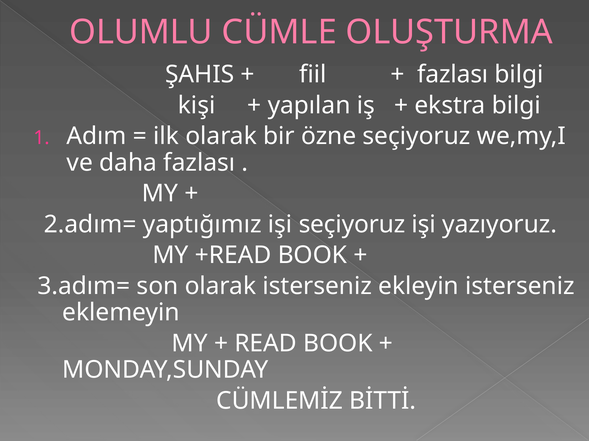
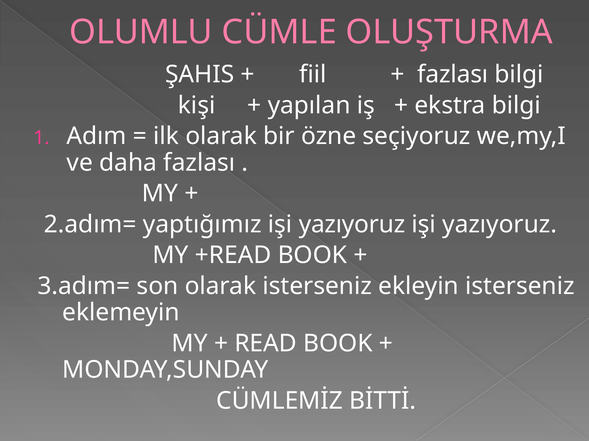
yaptığımız işi seçiyoruz: seçiyoruz -> yazıyoruz
